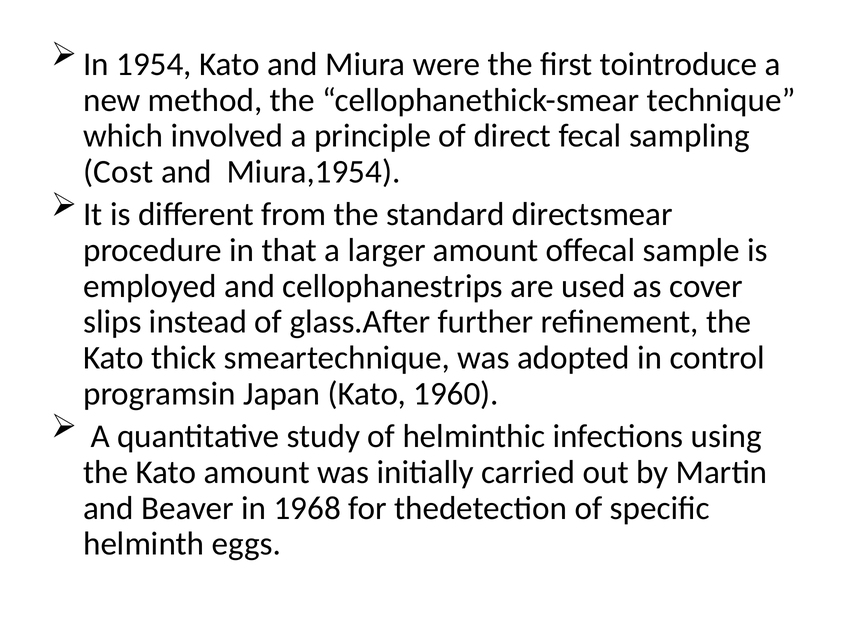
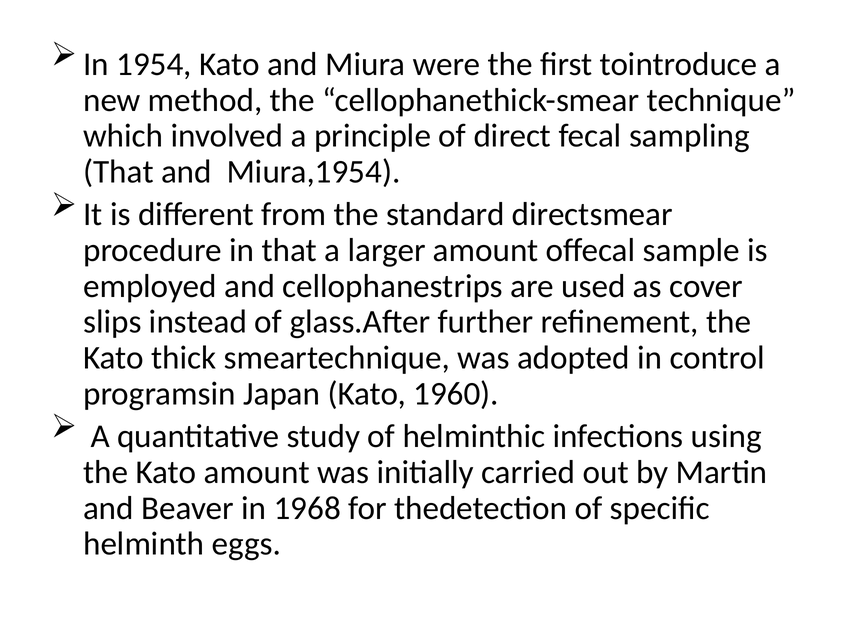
Cost at (118, 172): Cost -> That
